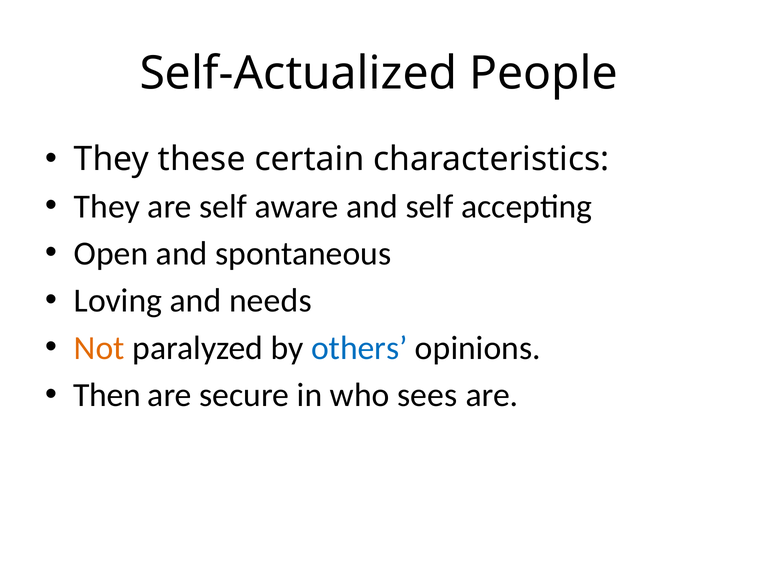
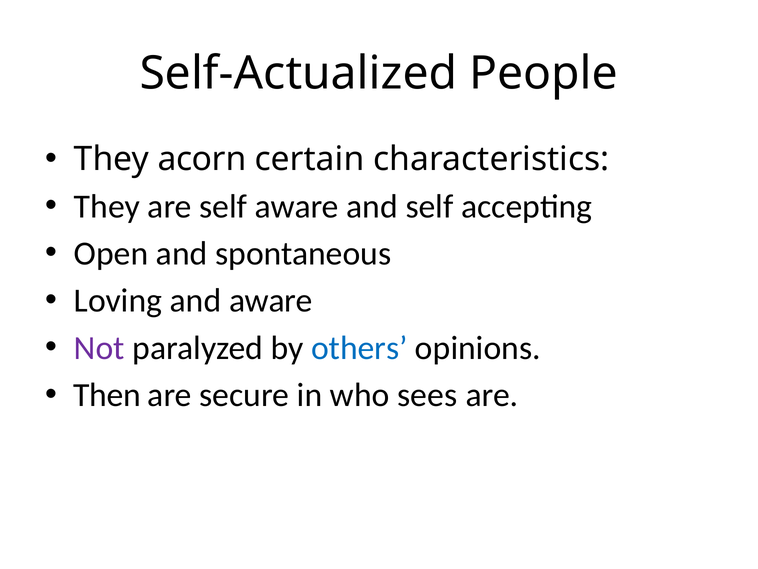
these: these -> acorn
and needs: needs -> aware
Not colour: orange -> purple
